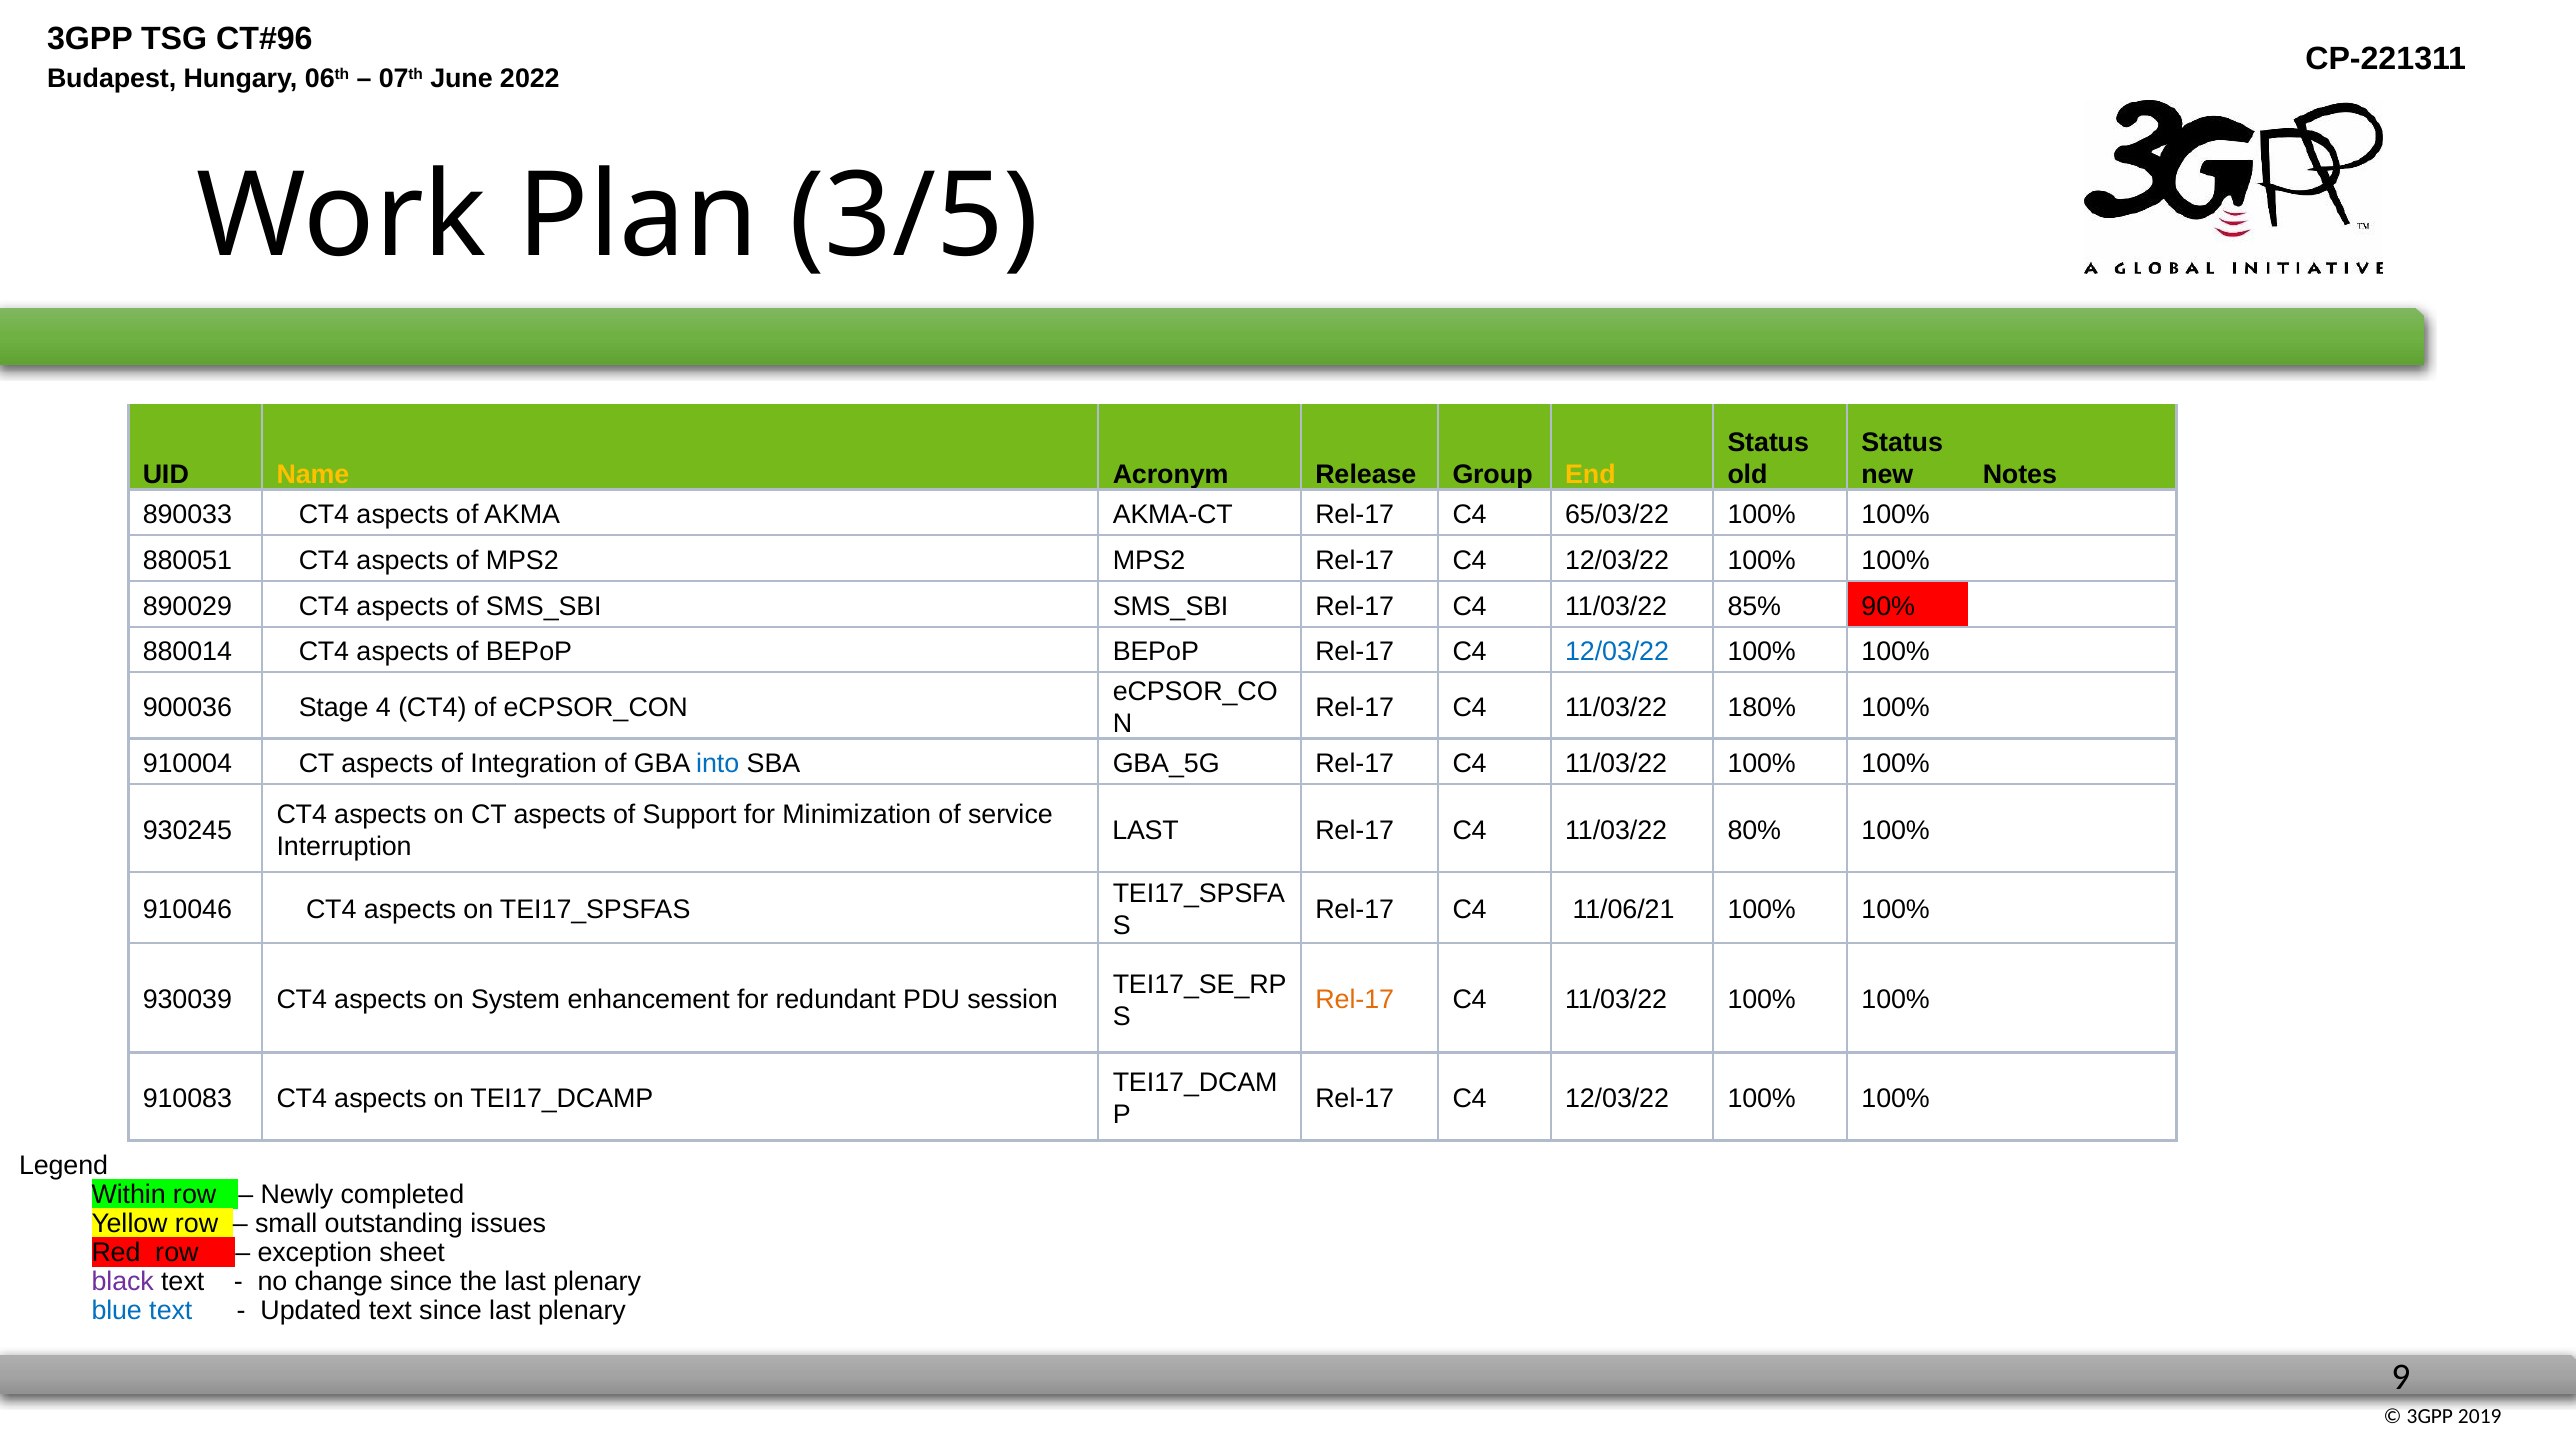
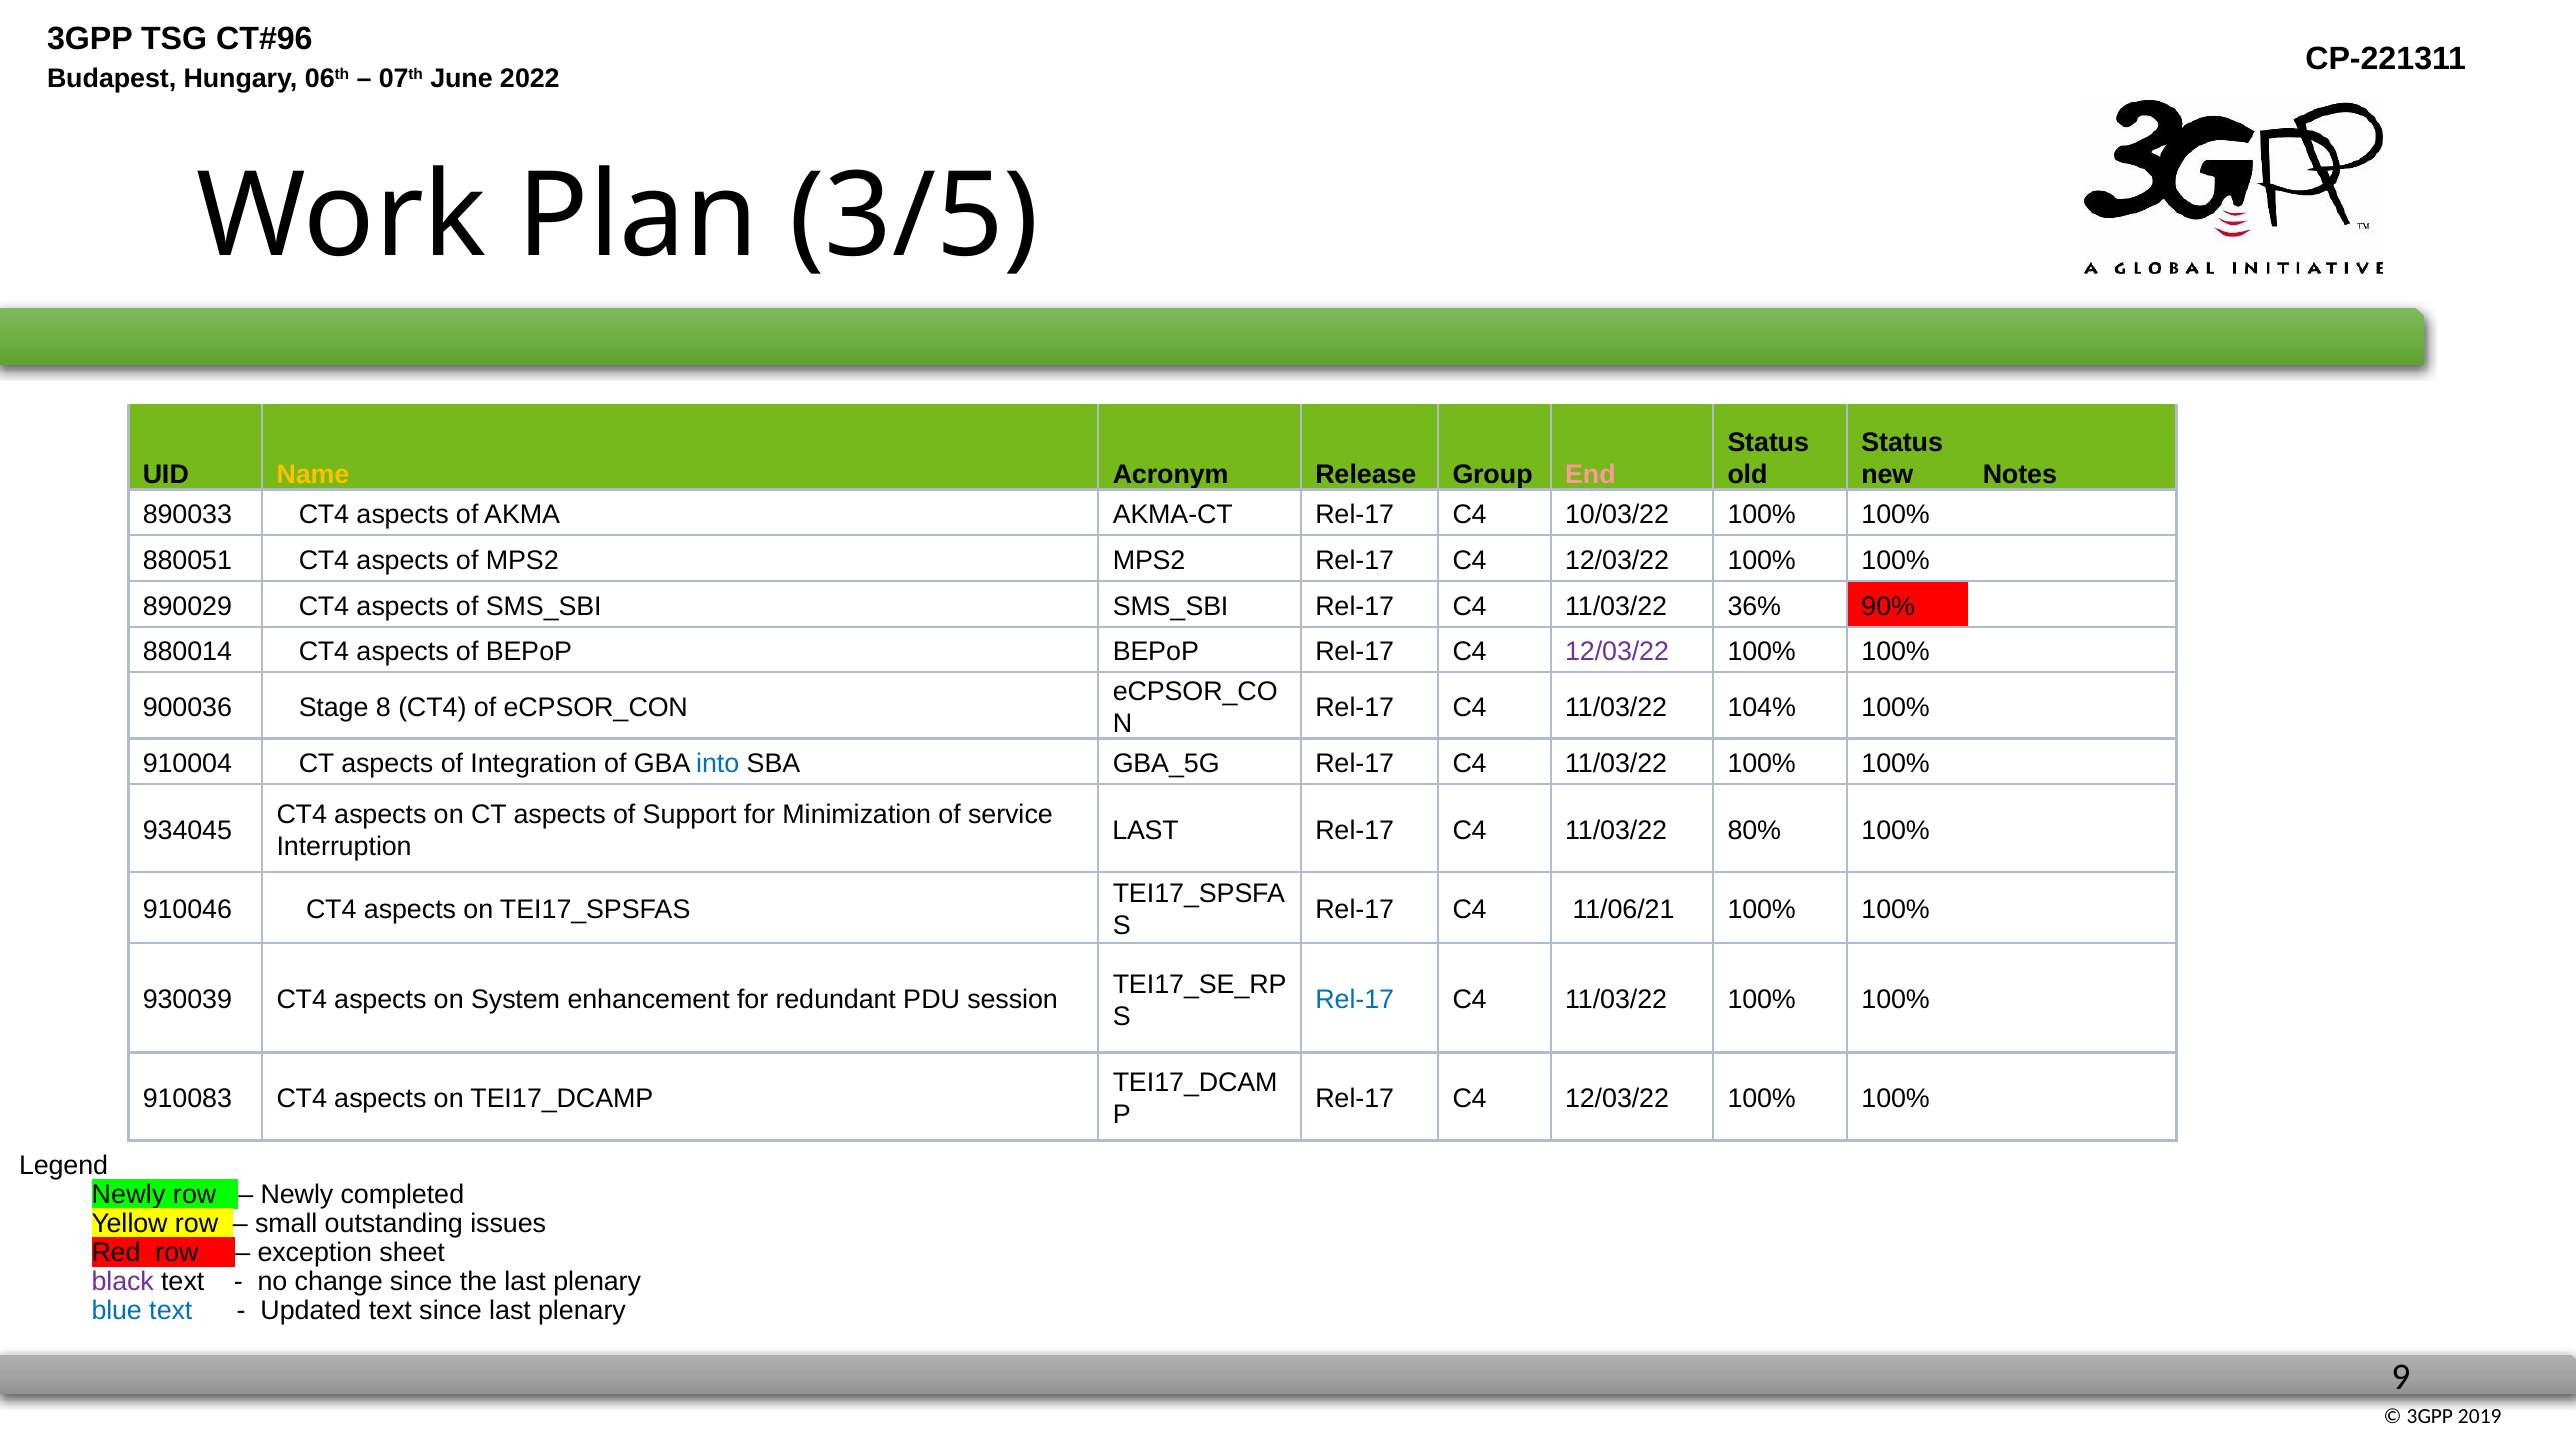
End colour: yellow -> pink
65/03/22: 65/03/22 -> 10/03/22
85%: 85% -> 36%
12/03/22 at (1617, 652) colour: blue -> purple
4: 4 -> 8
180%: 180% -> 104%
930245: 930245 -> 934045
Rel-17 at (1355, 1000) colour: orange -> blue
Within at (129, 1194): Within -> Newly
